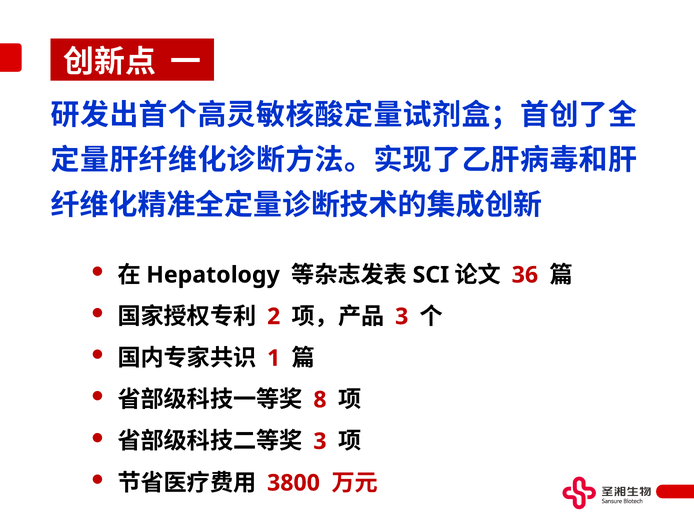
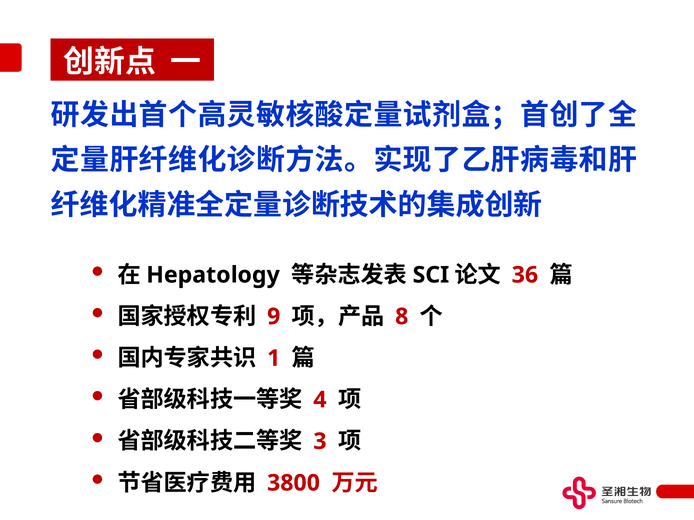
2: 2 -> 9
3 at (402, 317): 3 -> 8
8: 8 -> 4
